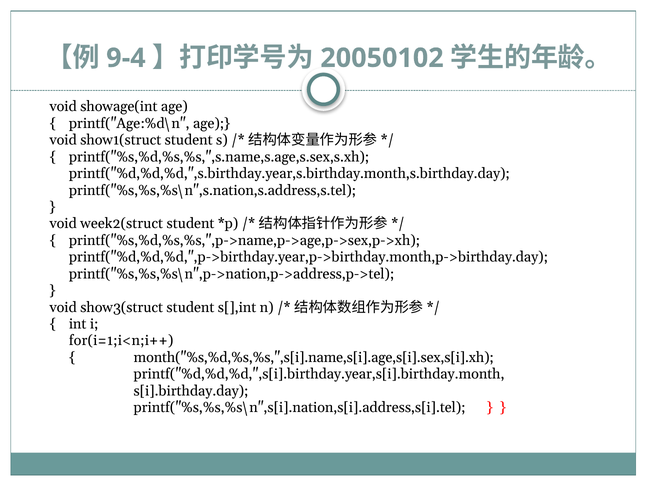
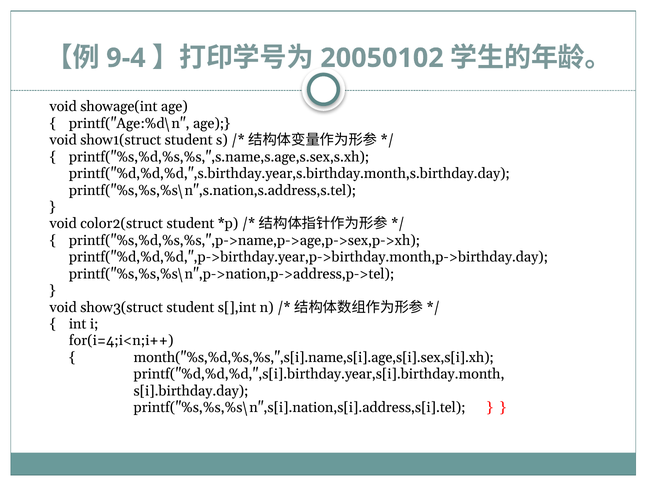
week2(struct: week2(struct -> color2(struct
for(i=1;i<n;i++: for(i=1;i<n;i++ -> for(i=4;i<n;i++
